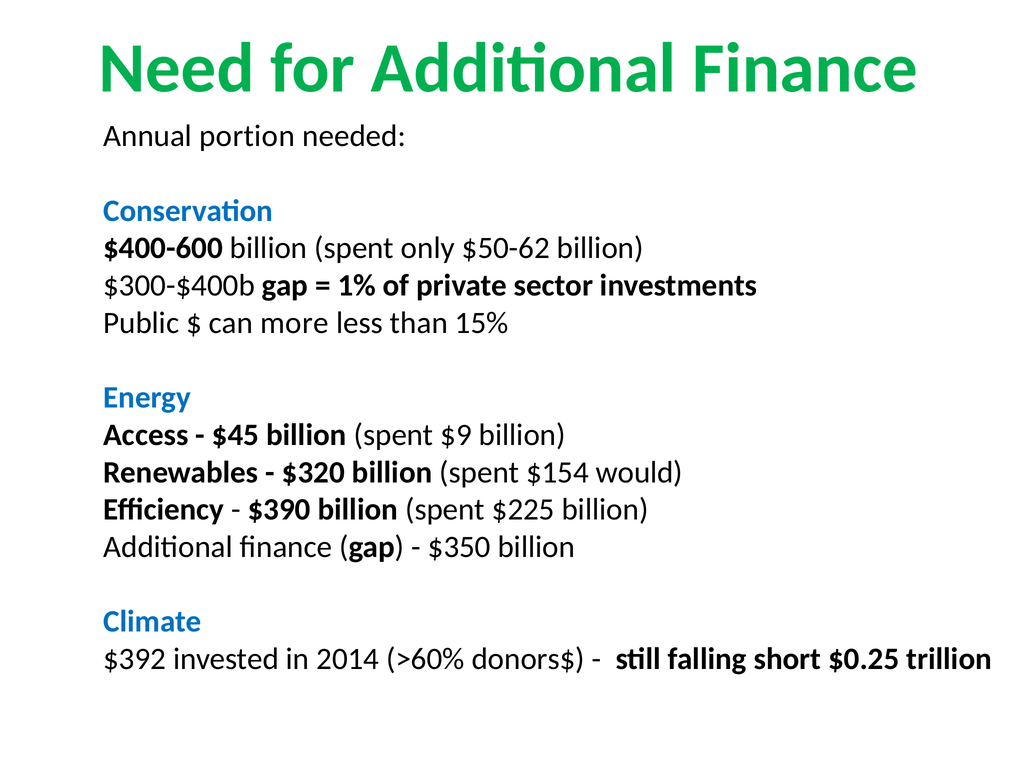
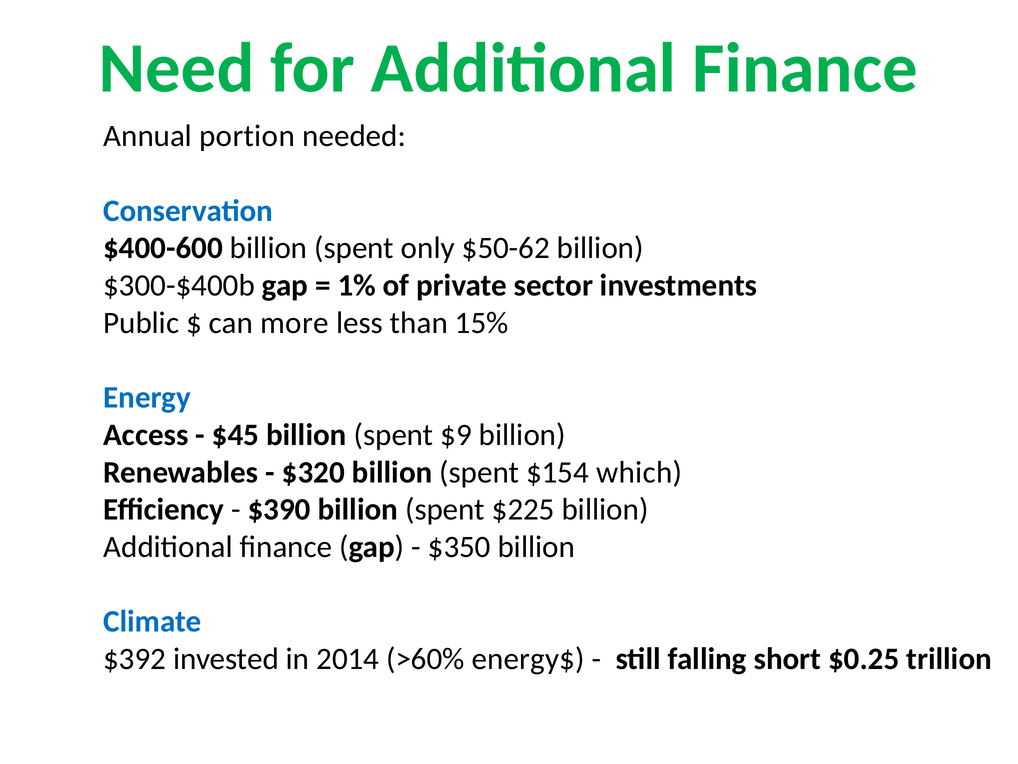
would: would -> which
donors$: donors$ -> energy$
